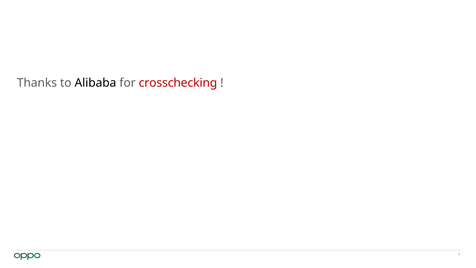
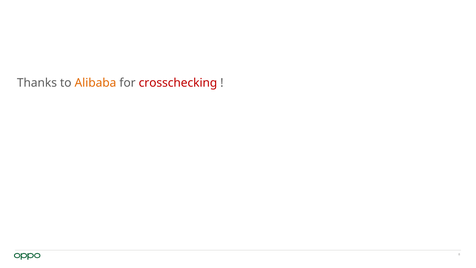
Alibaba colour: black -> orange
